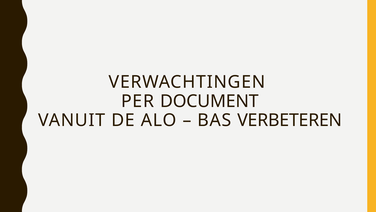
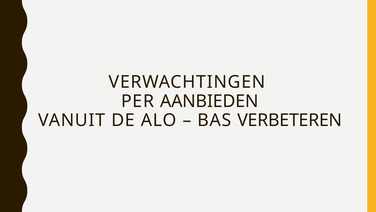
DOCUMENT: DOCUMENT -> AANBIEDEN
